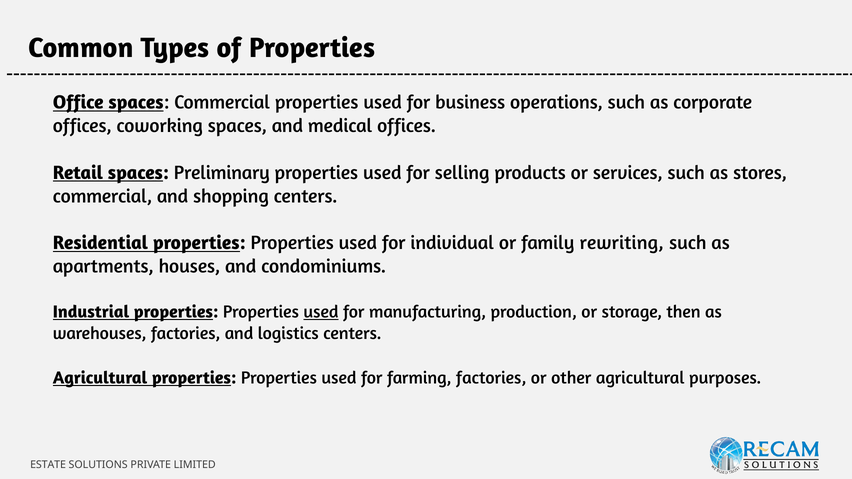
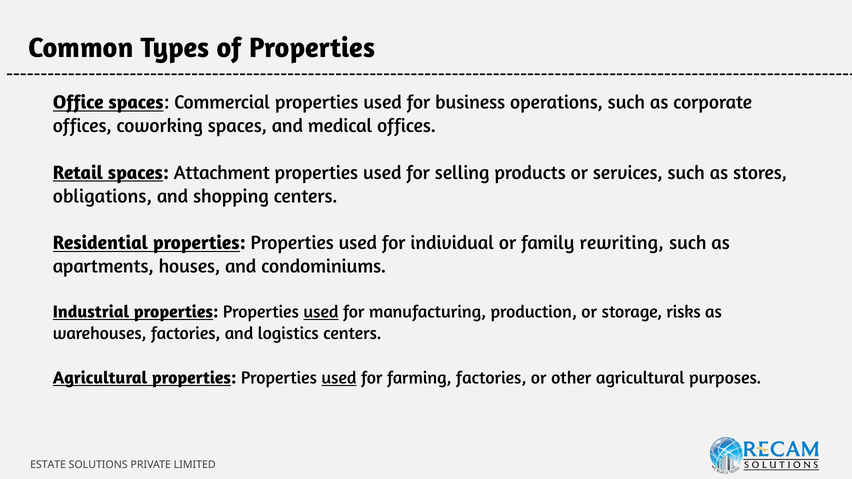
Preliminary: Preliminary -> Attachment
commercial at (103, 196): commercial -> obligations
then: then -> risks
used at (339, 378) underline: none -> present
